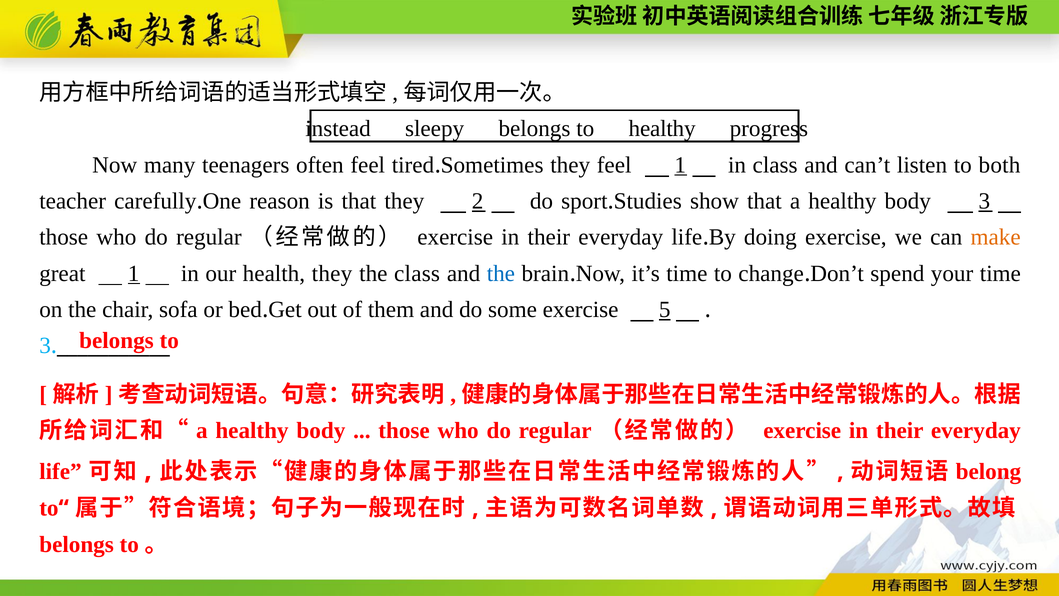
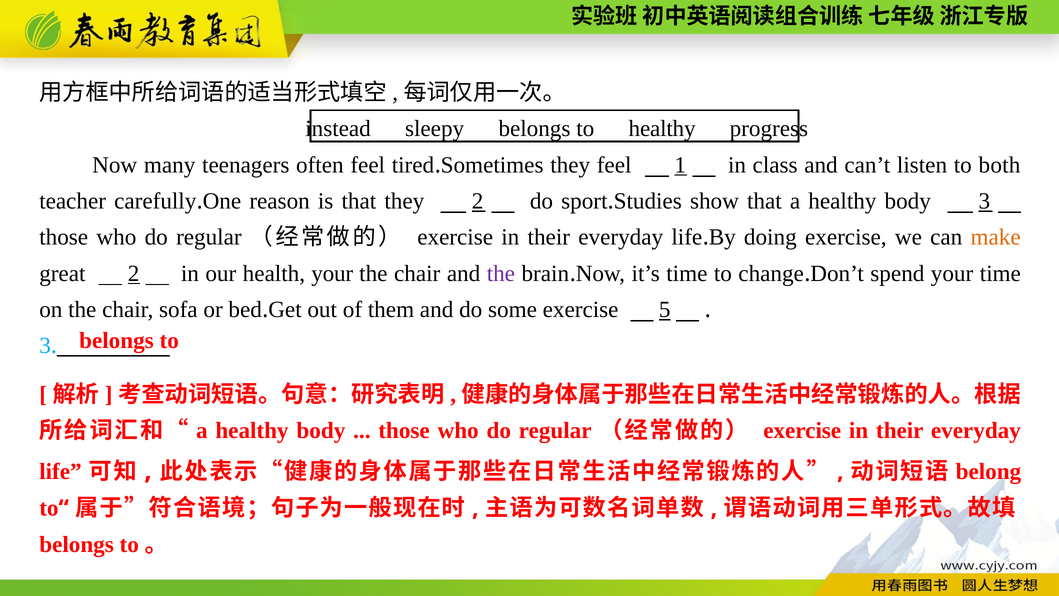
great 1: 1 -> 2
health they: they -> your
class at (417, 273): class -> chair
the at (501, 273) colour: blue -> purple
